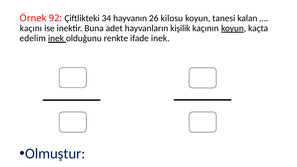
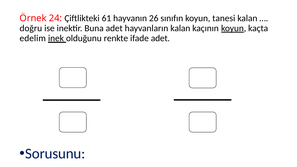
92: 92 -> 24
34: 34 -> 61
kilosu: kilosu -> sınıfın
kaçını: kaçını -> doğru
hayvanların kişilik: kişilik -> kalan
ifade inek: inek -> adet
Olmuştur: Olmuştur -> Sorusunu
